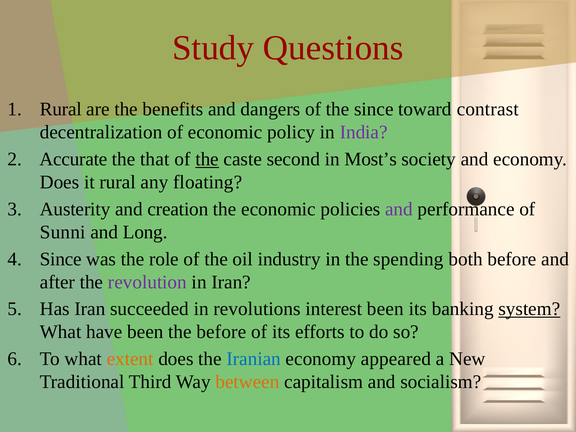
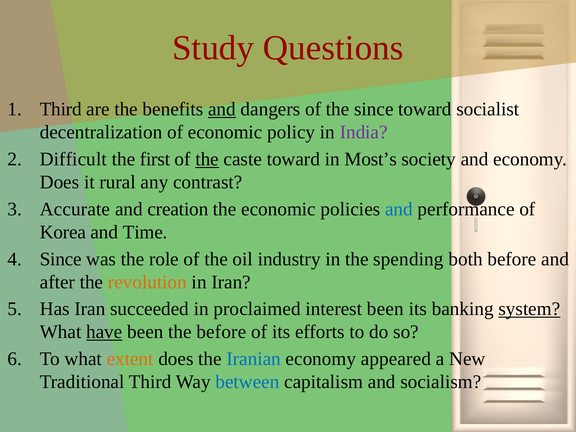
Rural at (61, 109): Rural -> Third
and at (222, 109) underline: none -> present
contrast: contrast -> socialist
Accurate: Accurate -> Difficult
that: that -> first
caste second: second -> toward
floating: floating -> contrast
Austerity: Austerity -> Accurate
and at (399, 209) colour: purple -> blue
Sunni: Sunni -> Korea
Long: Long -> Time
revolution colour: purple -> orange
revolutions: revolutions -> proclaimed
have underline: none -> present
between colour: orange -> blue
